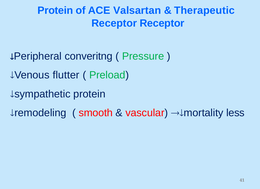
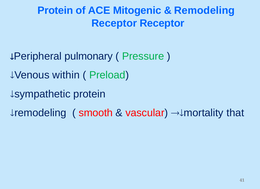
Valsartan: Valsartan -> Mitogenic
Therapeutic at (204, 11): Therapeutic -> Remodeling
converitng: converitng -> pulmonary
flutter: flutter -> within
less: less -> that
